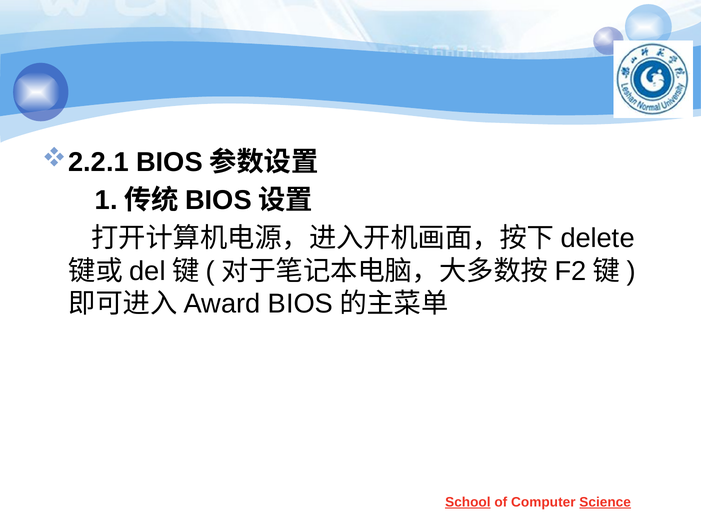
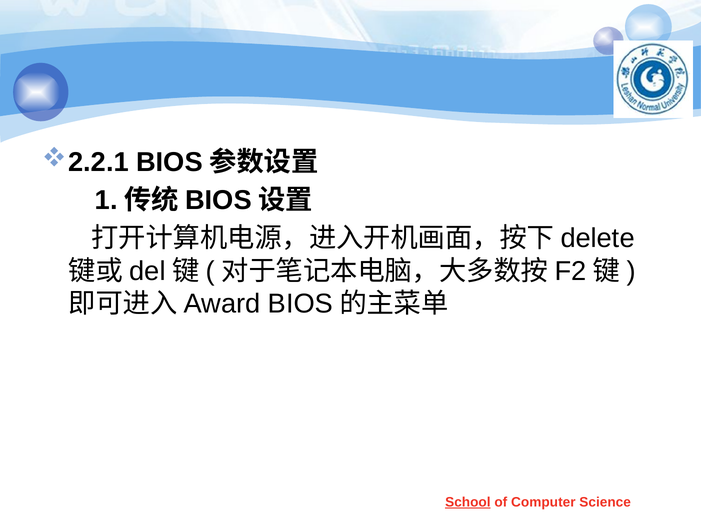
Science underline: present -> none
